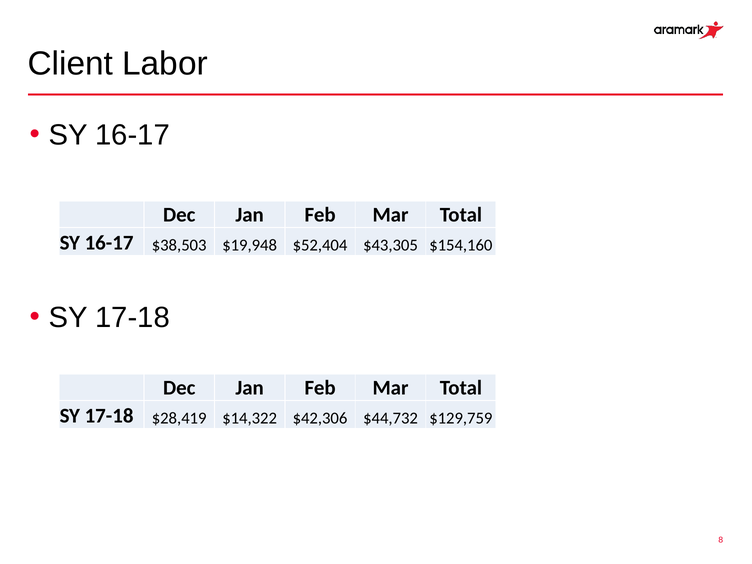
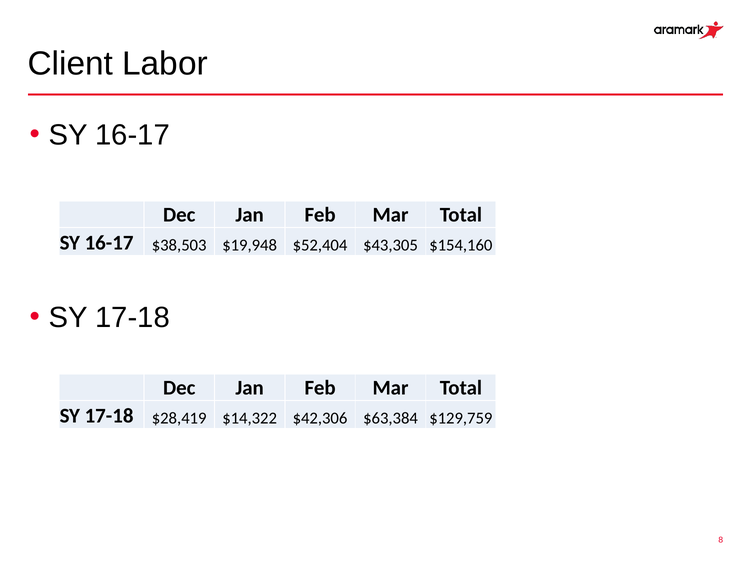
$44,732: $44,732 -> $63,384
